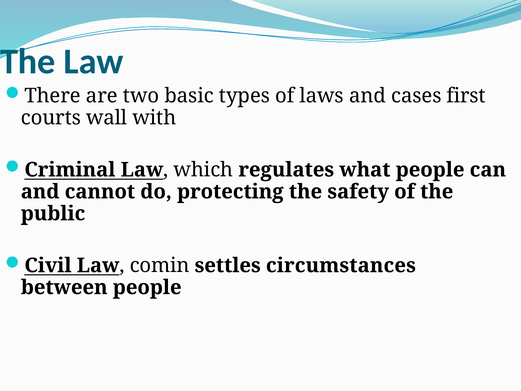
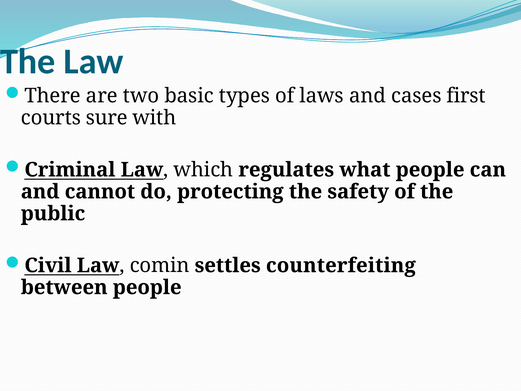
wall: wall -> sure
circumstances: circumstances -> counterfeiting
